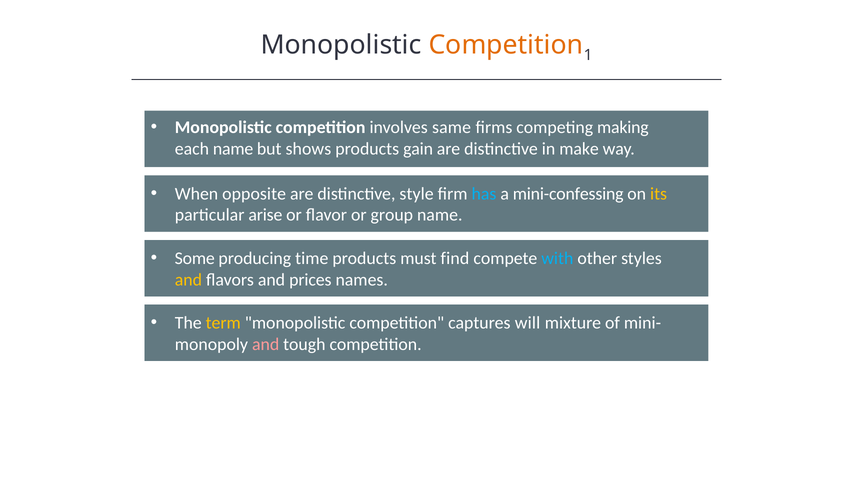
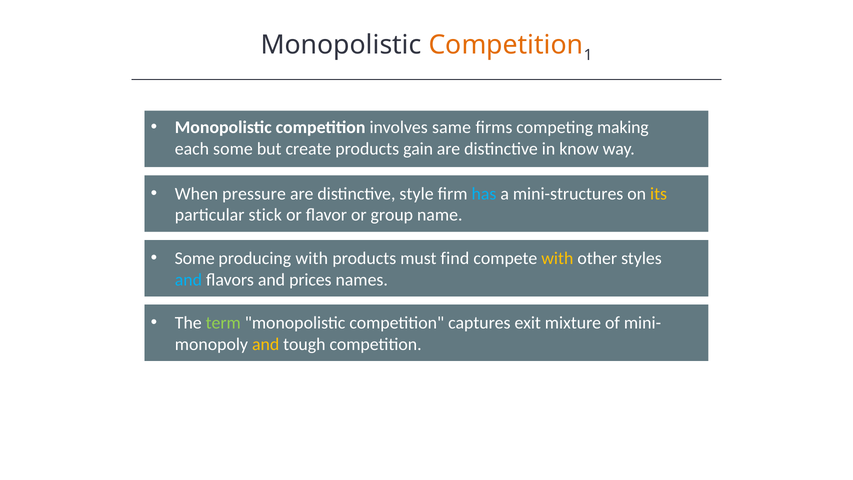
each name: name -> some
shows: shows -> create
make: make -> know
opposite: opposite -> pressure
mini-confessing: mini-confessing -> mini-structures
arise: arise -> stick
producing time: time -> with
with at (557, 258) colour: light blue -> yellow
and at (188, 280) colour: yellow -> light blue
term colour: yellow -> light green
will: will -> exit
and at (266, 344) colour: pink -> yellow
